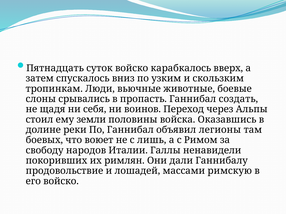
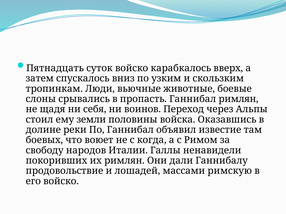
Ганнибал создать: создать -> римлян
легионы: легионы -> известие
лишь: лишь -> когда
